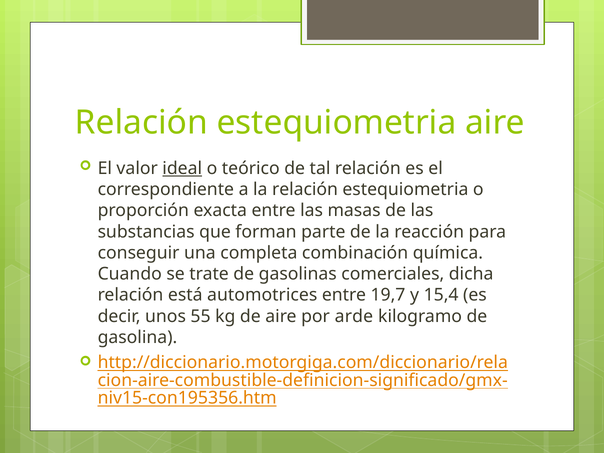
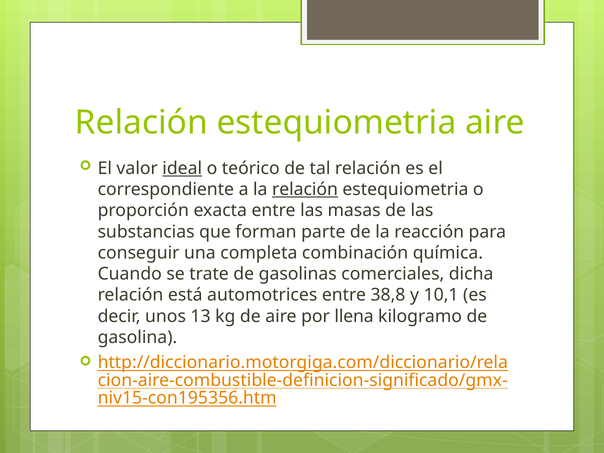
relación at (305, 189) underline: none -> present
19,7: 19,7 -> 38,8
15,4: 15,4 -> 10,1
55: 55 -> 13
arde: arde -> llena
